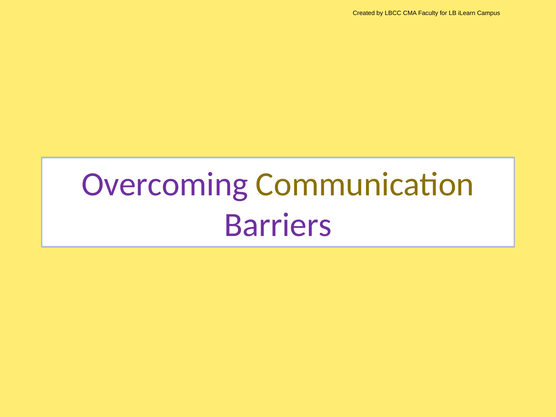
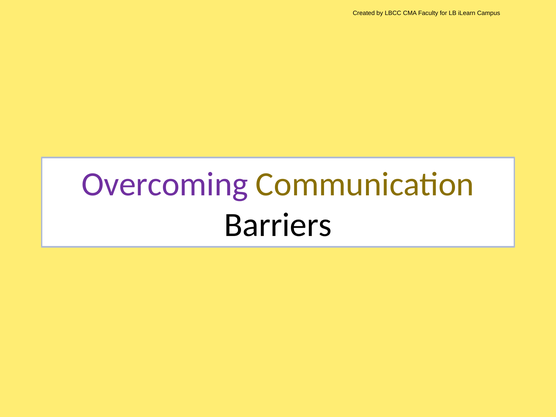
Barriers colour: purple -> black
